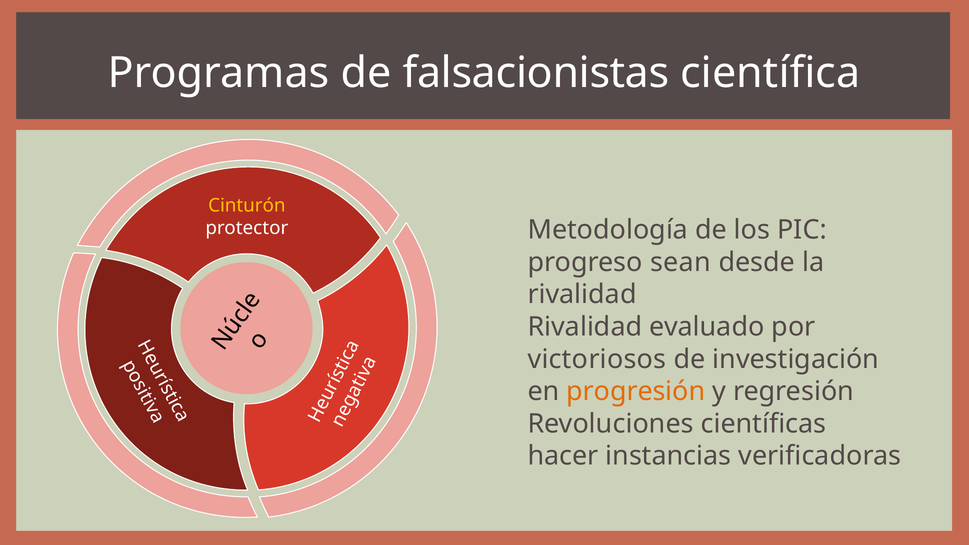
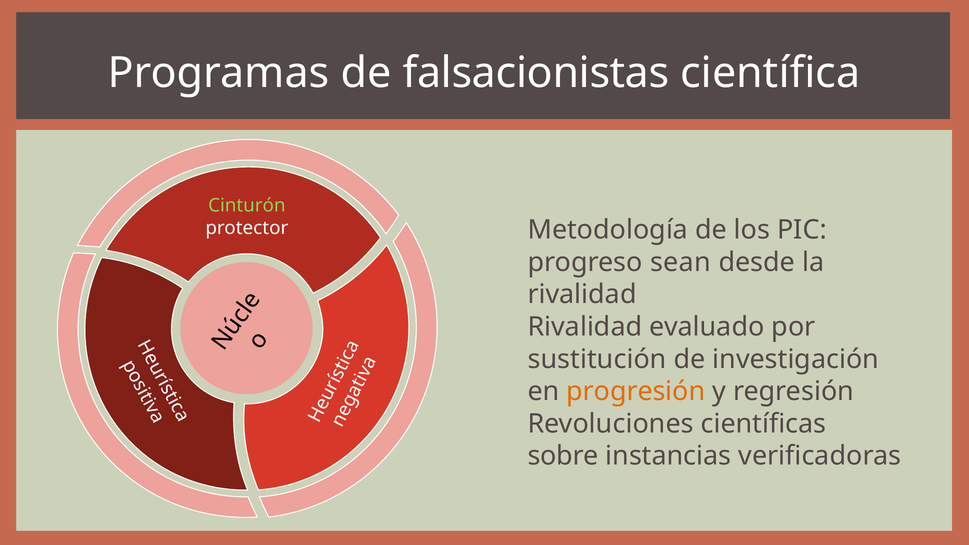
Cinturón colour: yellow -> light green
victoriosos: victoriosos -> sustitución
hacer: hacer -> sobre
